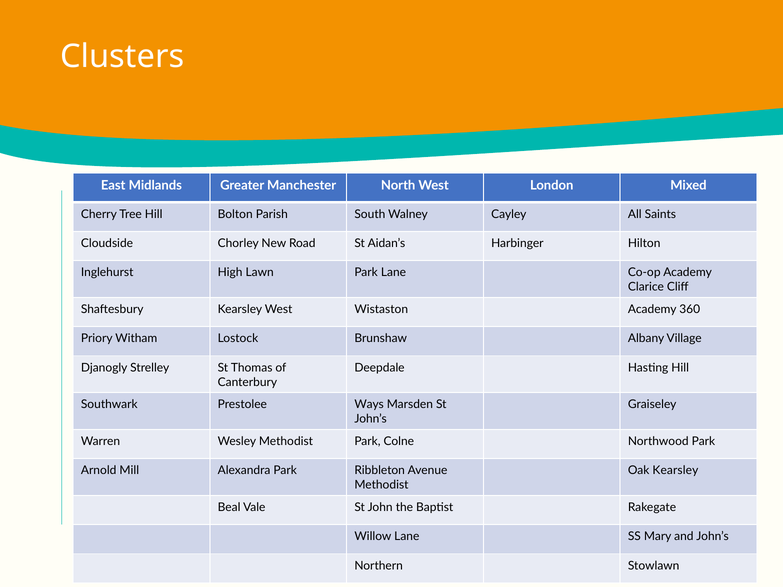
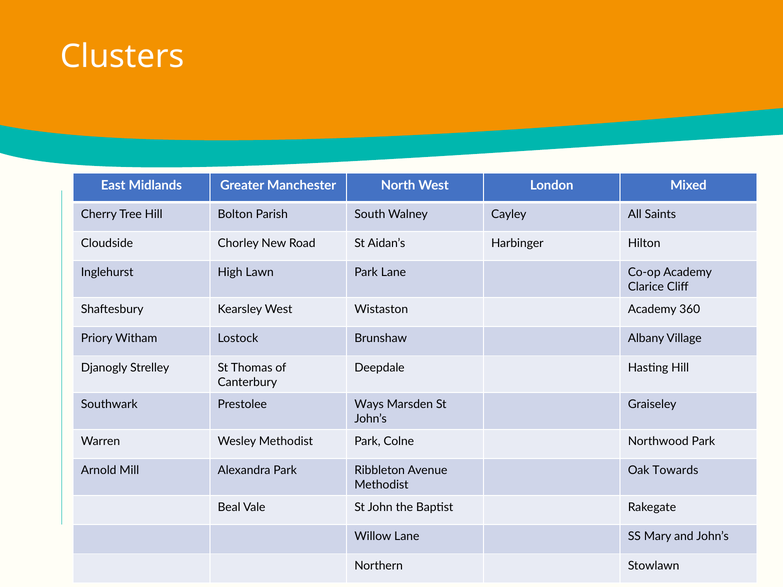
Oak Kearsley: Kearsley -> Towards
